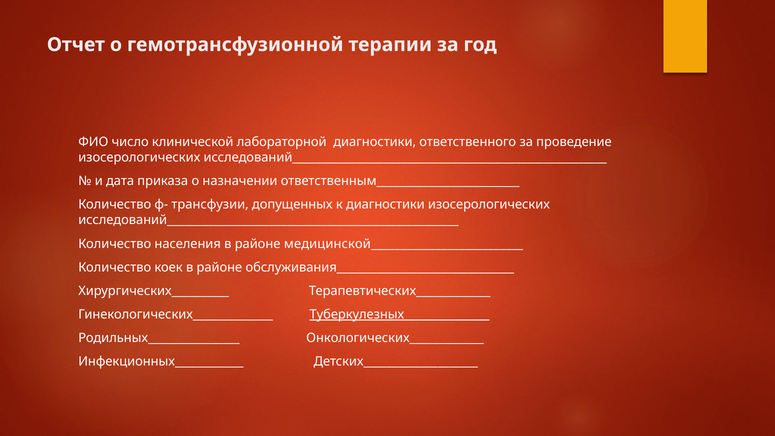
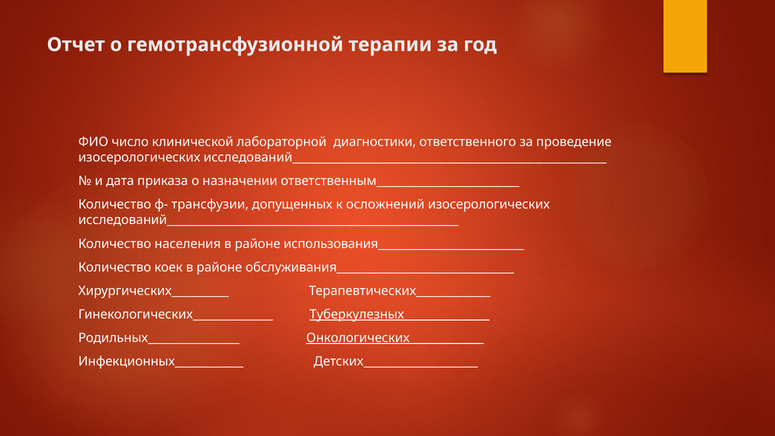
к диагностики: диагностики -> осложнений
медицинской__________________________: медицинской__________________________ -> использования__________________________
Онкологических_____________ underline: none -> present
